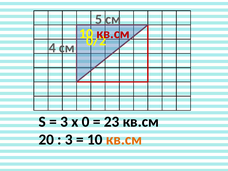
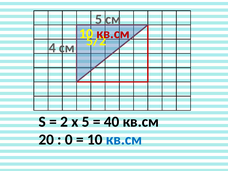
0/2: 0/2 -> 5/2
3 at (64, 122): 3 -> 2
х 0: 0 -> 5
23: 23 -> 40
3 at (69, 140): 3 -> 0
кв.см at (124, 140) colour: orange -> blue
